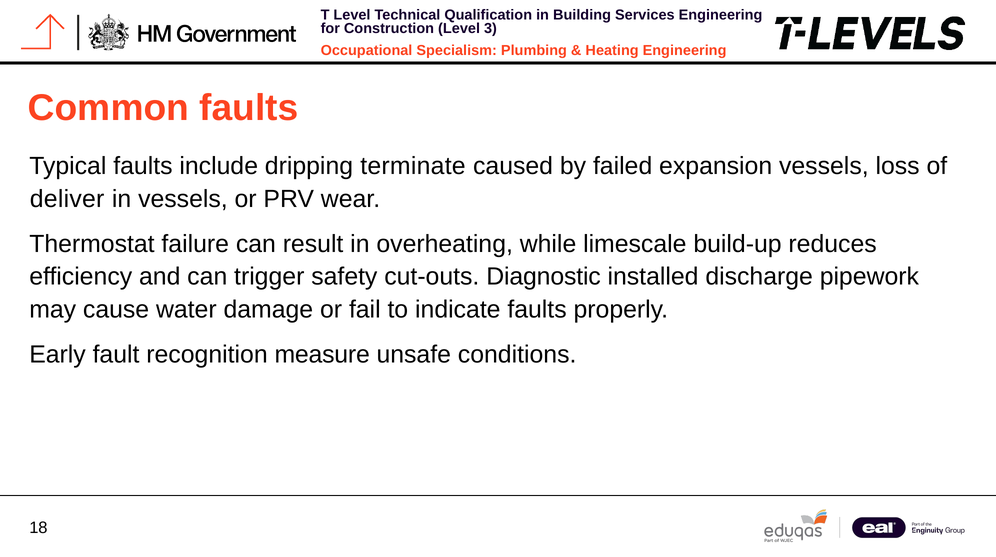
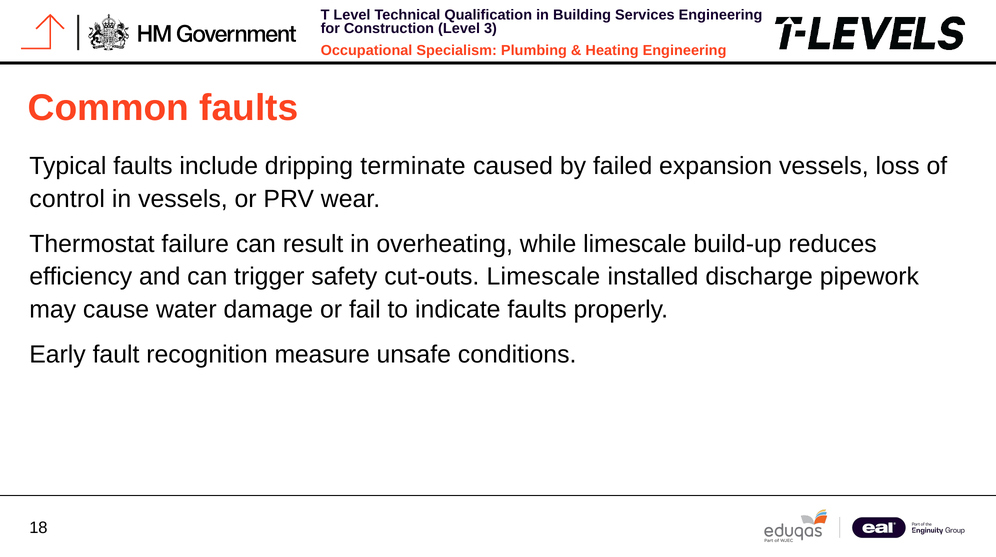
deliver: deliver -> control
cut-outs Diagnostic: Diagnostic -> Limescale
